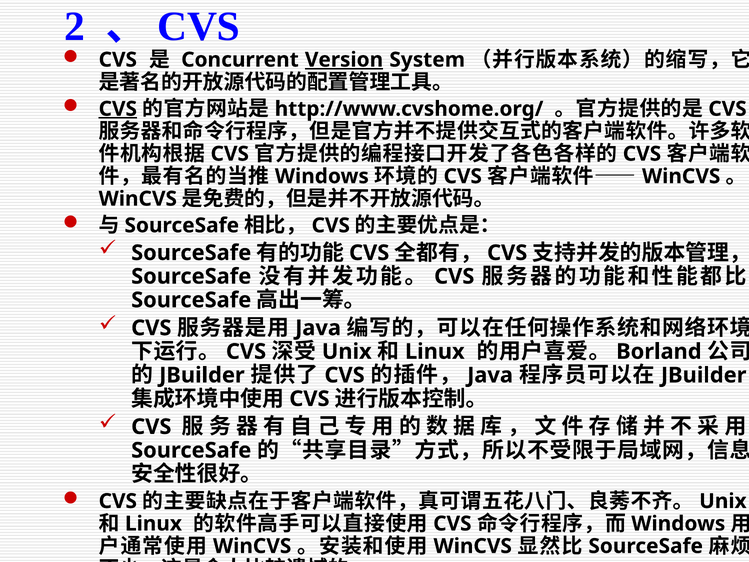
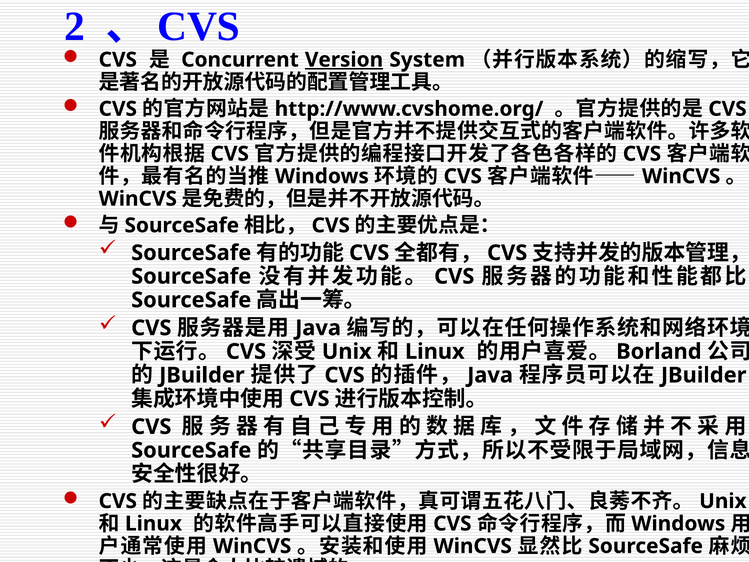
CVS at (118, 109) underline: present -> none
